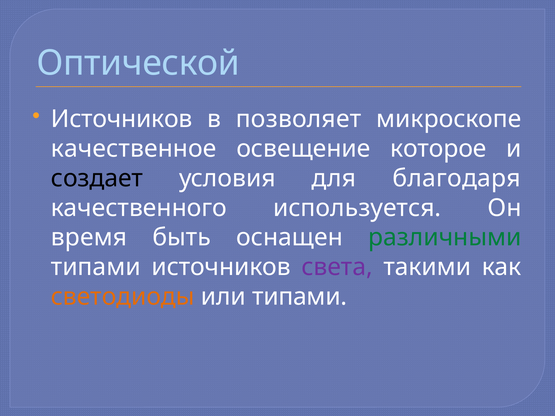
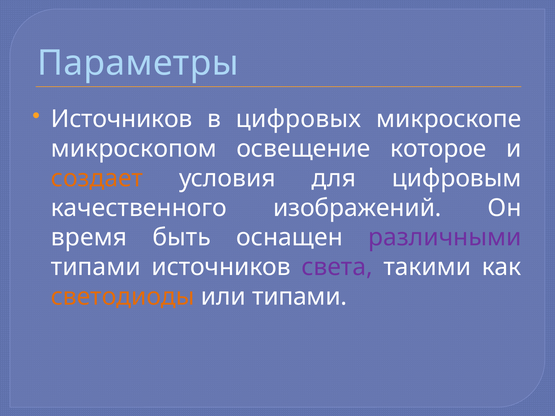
Оптической: Оптической -> Параметры
позволяет: позволяет -> цифровых
качественное: качественное -> микроскопом
создает colour: black -> orange
благодаря: благодаря -> цифровым
используется: используется -> изображений
различными colour: green -> purple
